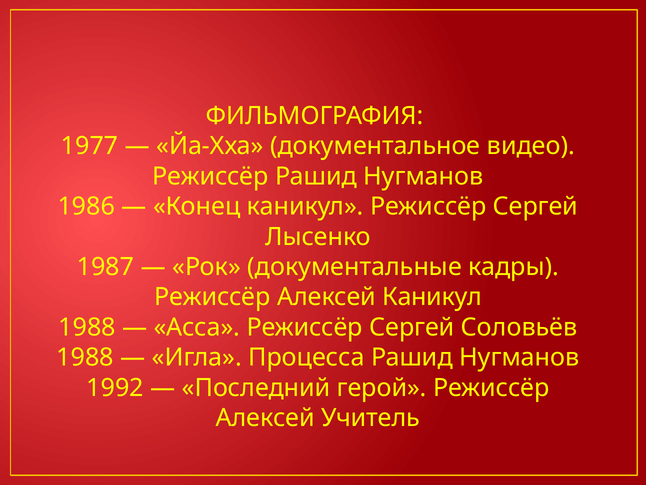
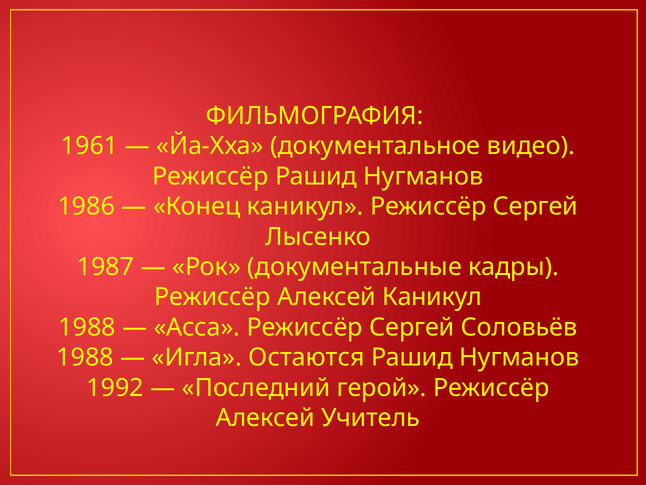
1977: 1977 -> 1961
Процесса: Процесса -> Остаются
